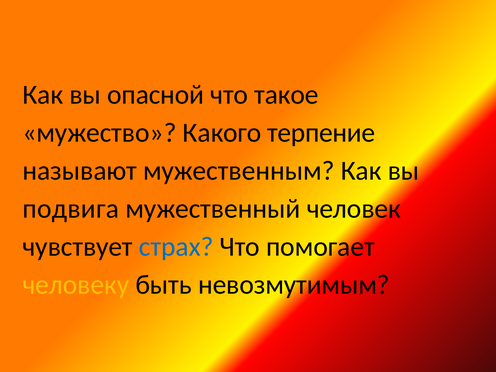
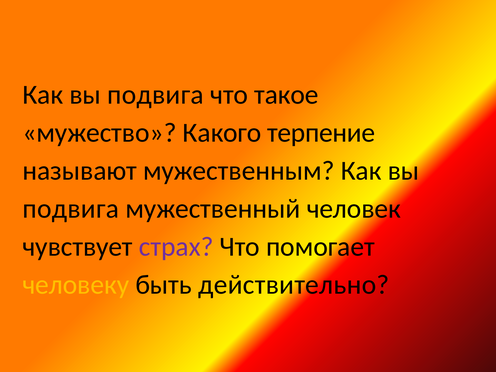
опасной at (156, 95): опасной -> подвига
страх colour: blue -> purple
невозмутимым: невозмутимым -> действительно
